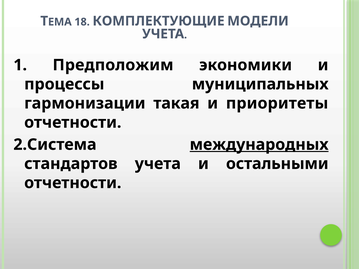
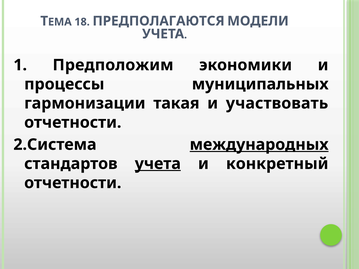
КОМПЛЕКТУЮЩИЕ: КОМПЛЕКТУЮЩИЕ -> ПРЕДПОЛАГАЮТСЯ
приоритеты: приоритеты -> участвовать
учета at (158, 164) underline: none -> present
остальными: остальными -> конкретный
